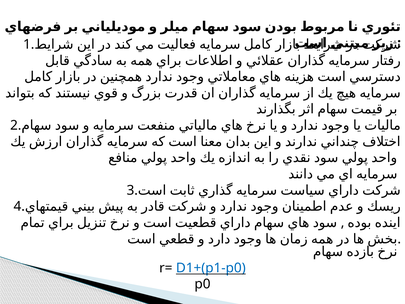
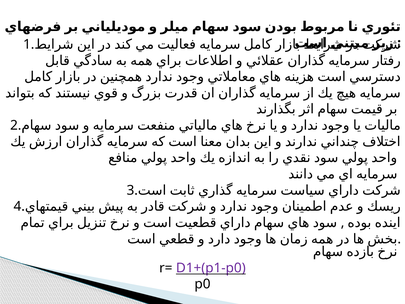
D1+(p1-p0 colour: blue -> purple
